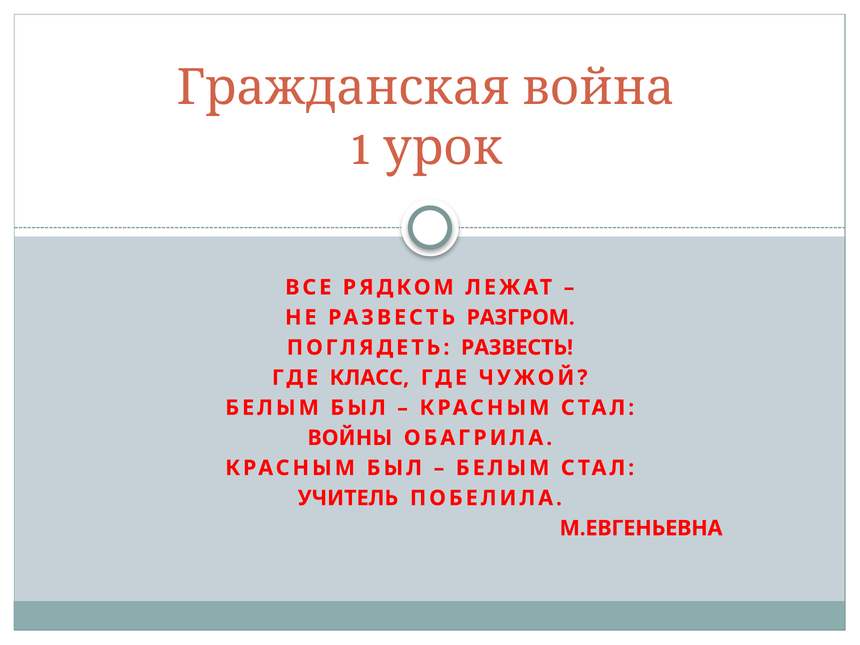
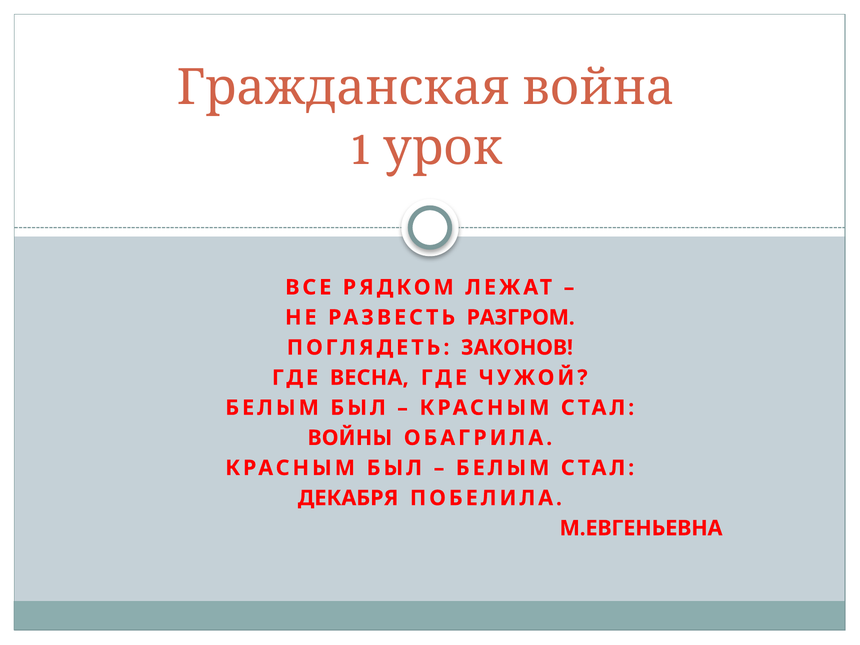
ПОГЛЯДЕТЬ РАЗВЕСТЬ: РАЗВЕСТЬ -> ЗАКОНОВ
КЛАСС: КЛАСС -> ВЕСНА
УЧИТЕЛЬ: УЧИТЕЛЬ -> ДЕКАБРЯ
